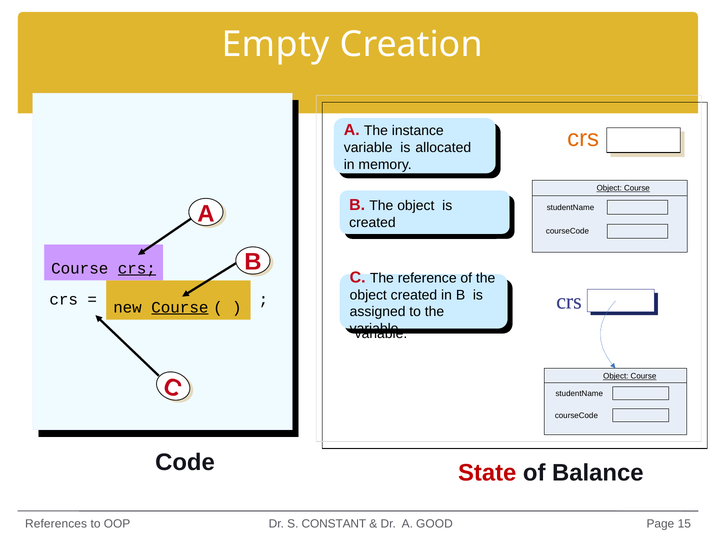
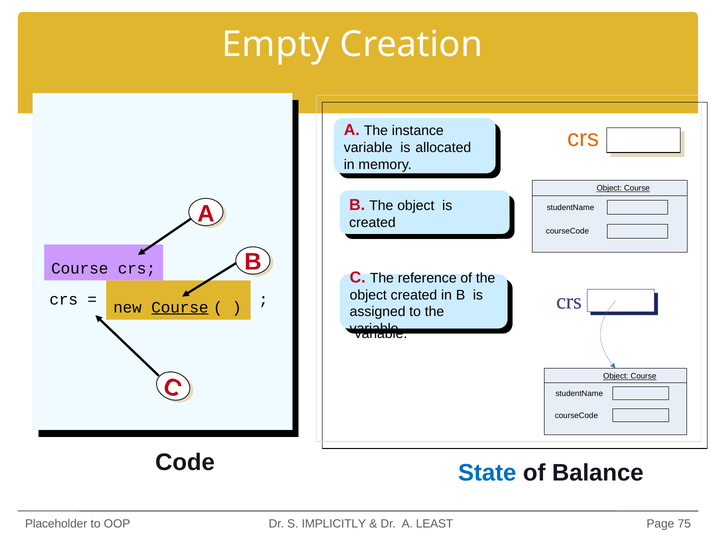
crs at (137, 268) underline: present -> none
State colour: red -> blue
References: References -> Placeholder
CONSTANT: CONSTANT -> IMPLICITLY
GOOD: GOOD -> LEAST
15: 15 -> 75
